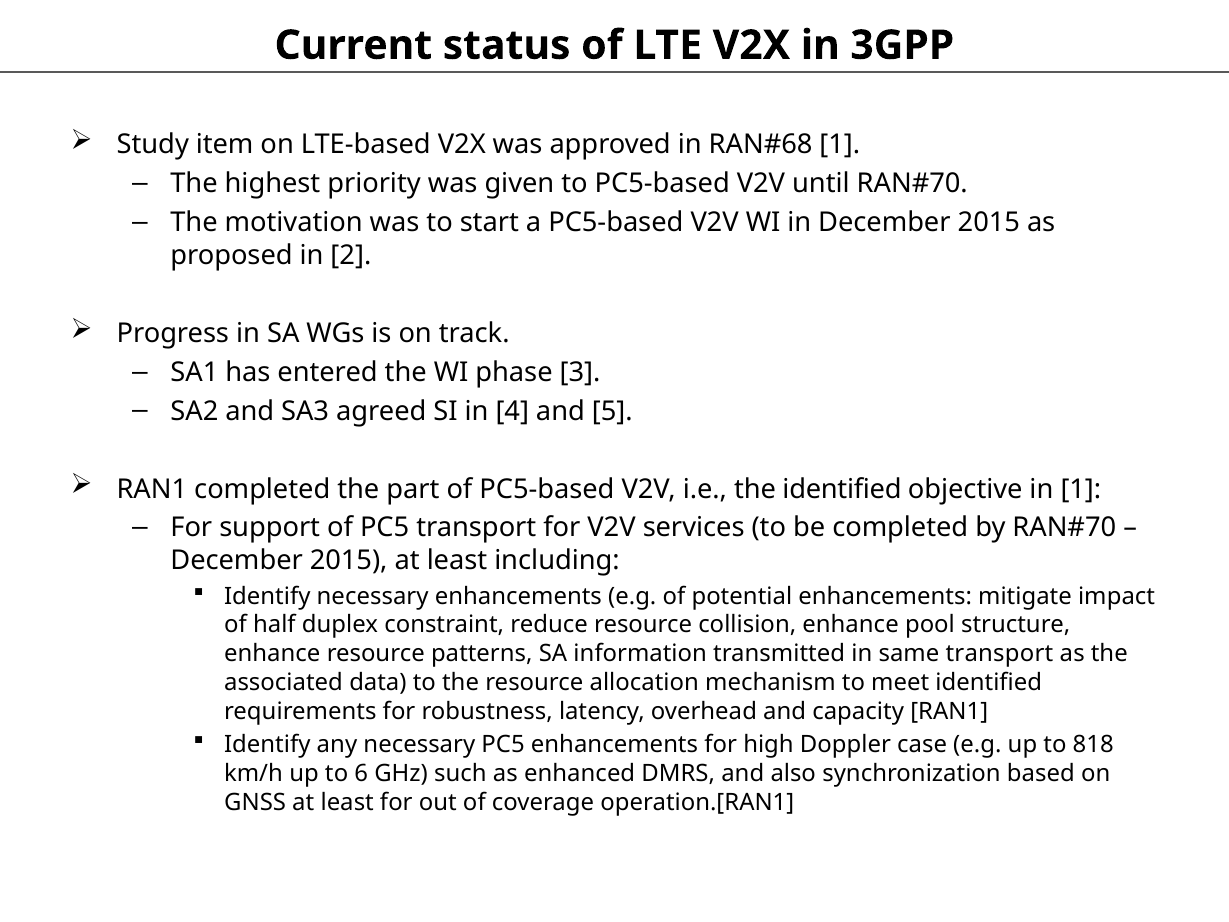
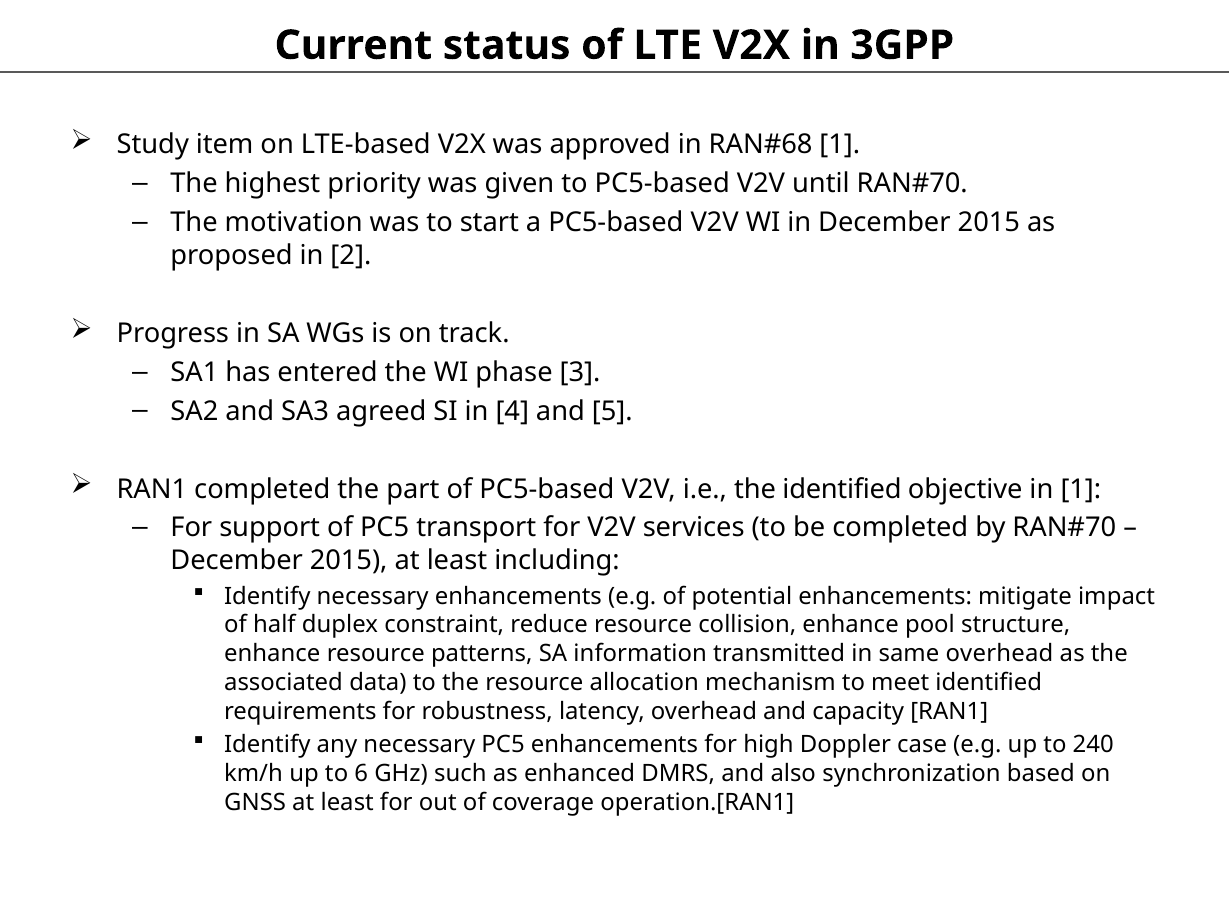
same transport: transport -> overhead
818: 818 -> 240
